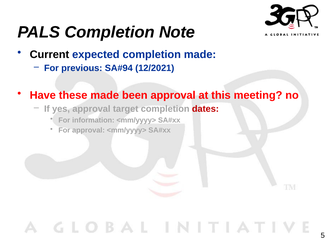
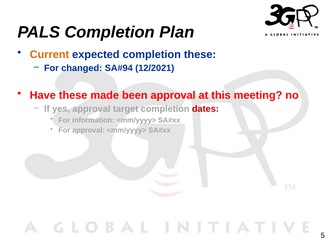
Note: Note -> Plan
Current colour: black -> orange
completion made: made -> these
previous: previous -> changed
